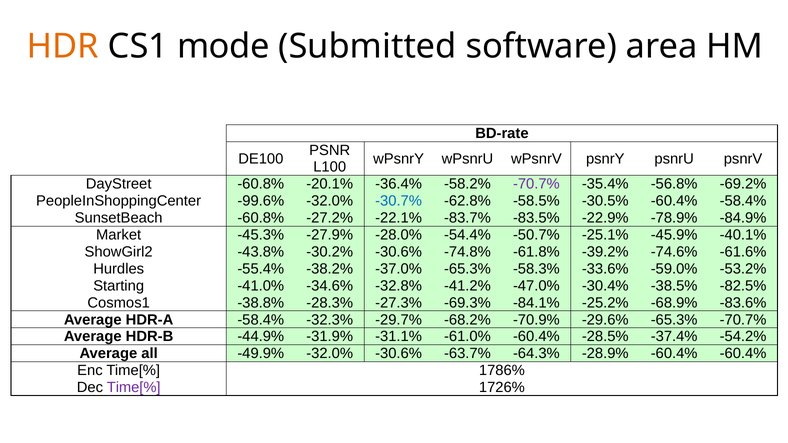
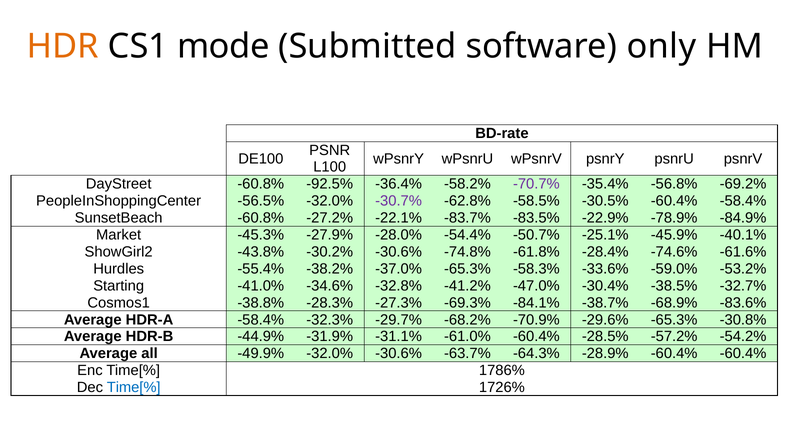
area: area -> only
-20.1%: -20.1% -> -92.5%
-99.6%: -99.6% -> -56.5%
-30.7% colour: blue -> purple
-39.2%: -39.2% -> -28.4%
-82.5%: -82.5% -> -32.7%
-25.2%: -25.2% -> -38.7%
-65.3% -70.7%: -70.7% -> -30.8%
-37.4%: -37.4% -> -57.2%
Time[% at (134, 388) colour: purple -> blue
